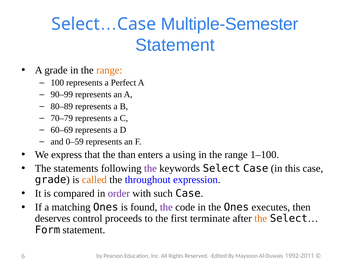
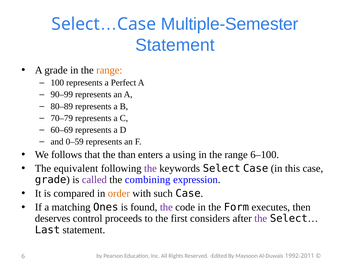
express: express -> follows
1–100: 1–100 -> 6–100
statements: statements -> equivalent
called colour: orange -> purple
throughout: throughout -> combining
order colour: purple -> orange
the Ones: Ones -> Form
terminate: terminate -> considers
the at (261, 218) colour: orange -> purple
Form: Form -> Last
